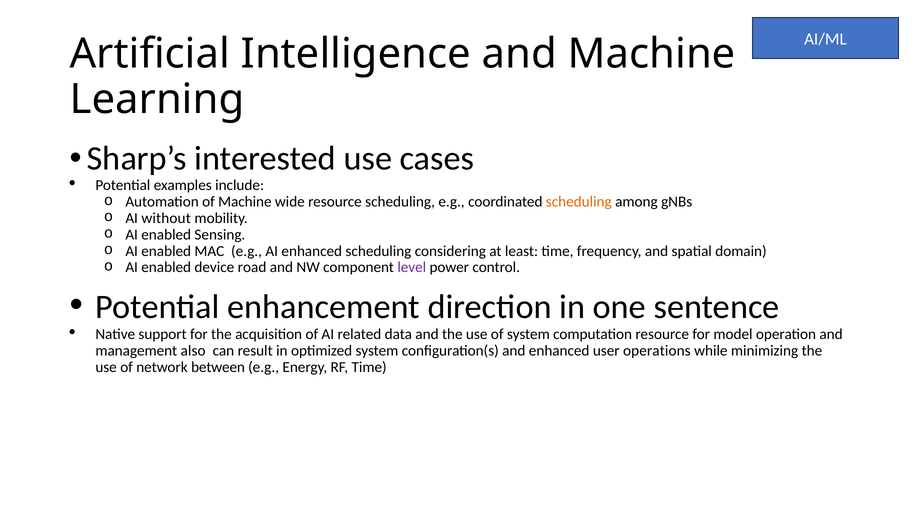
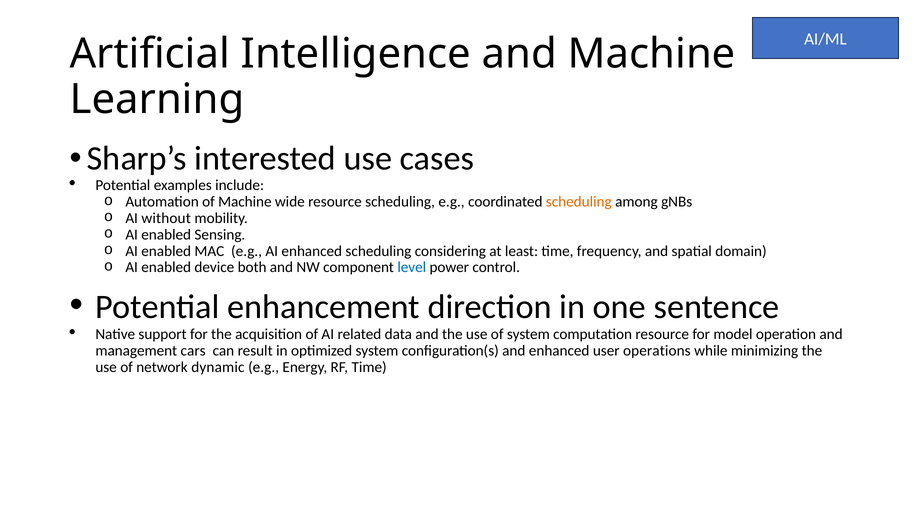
road: road -> both
level colour: purple -> blue
also: also -> cars
between: between -> dynamic
